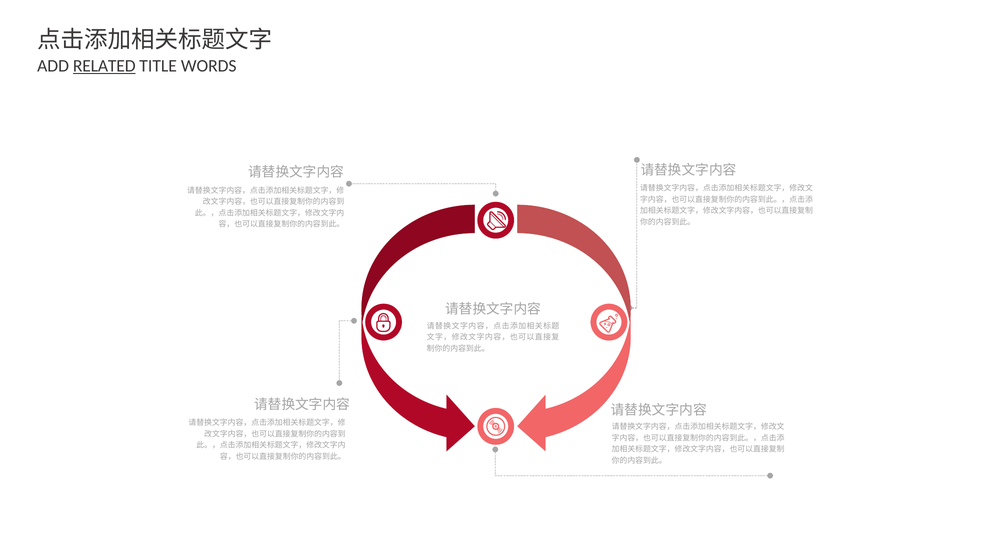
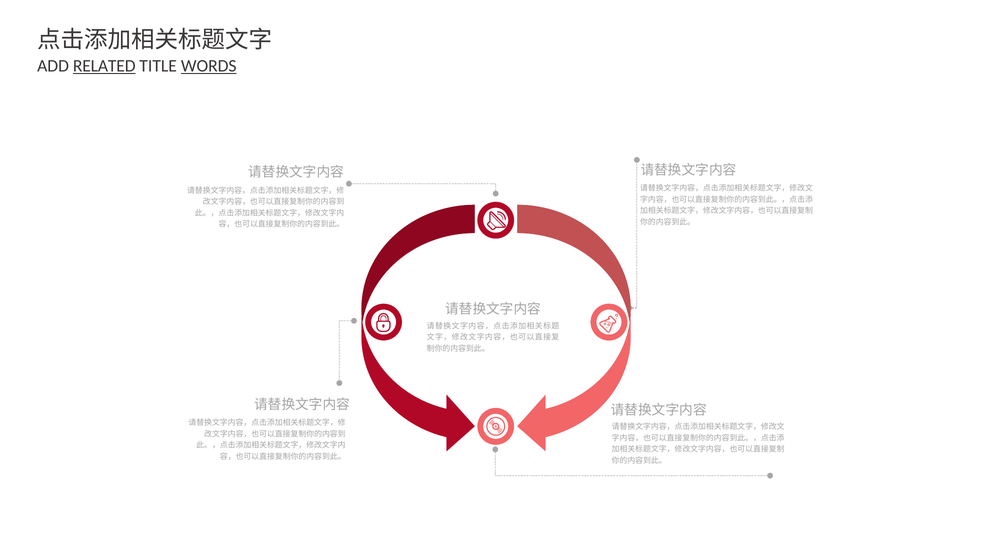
WORDS underline: none -> present
